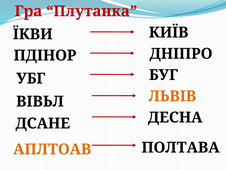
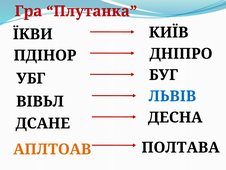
ЛЬВІВ colour: orange -> blue
